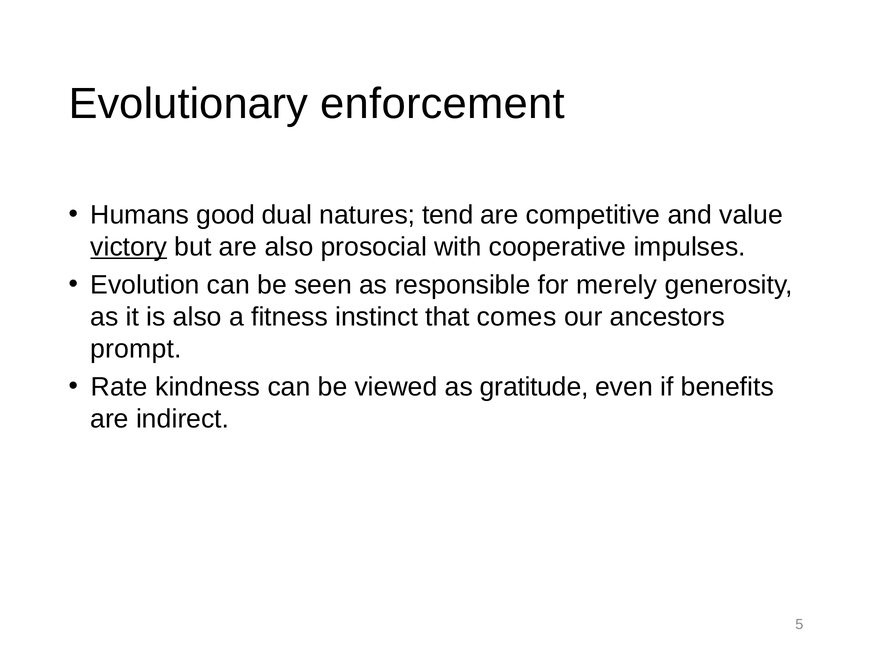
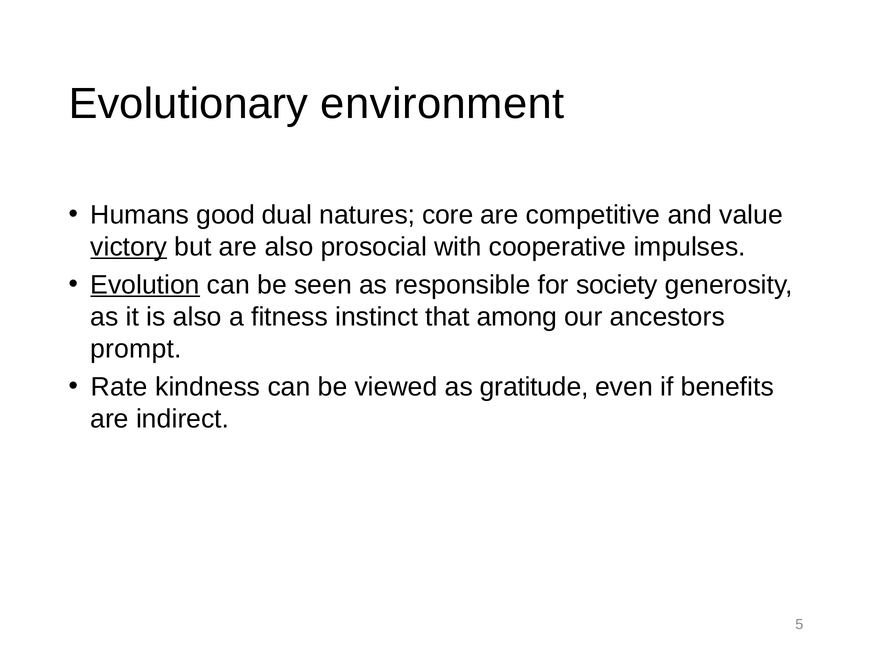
enforcement: enforcement -> environment
tend: tend -> core
Evolution underline: none -> present
merely: merely -> society
comes: comes -> among
